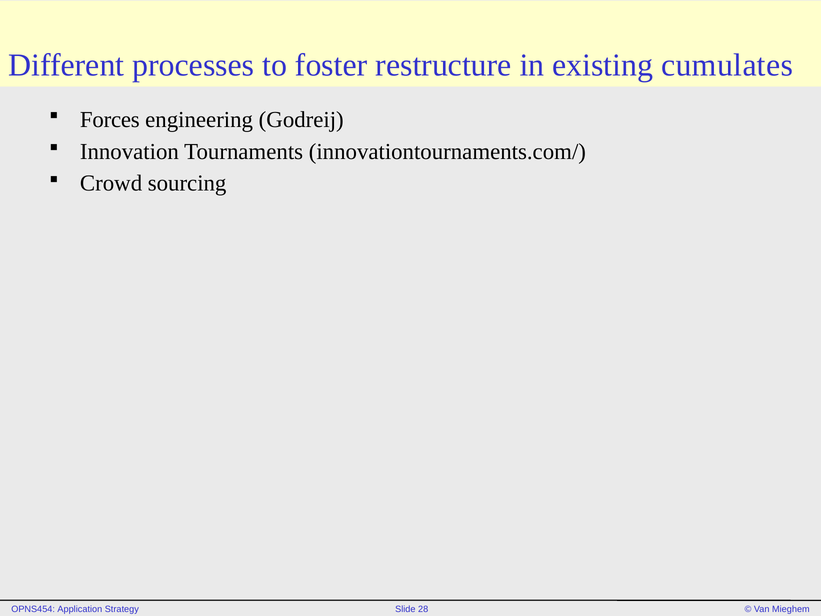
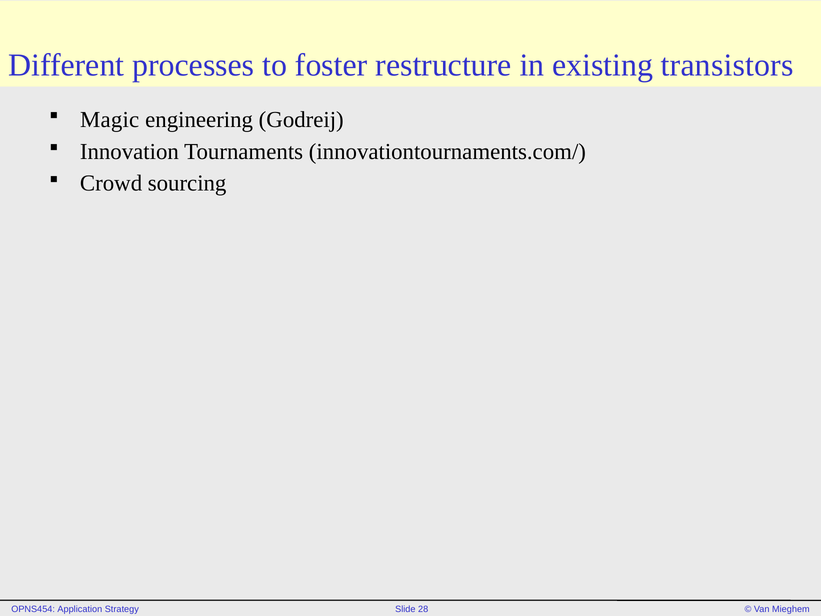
cumulates: cumulates -> transistors
Forces: Forces -> Magic
